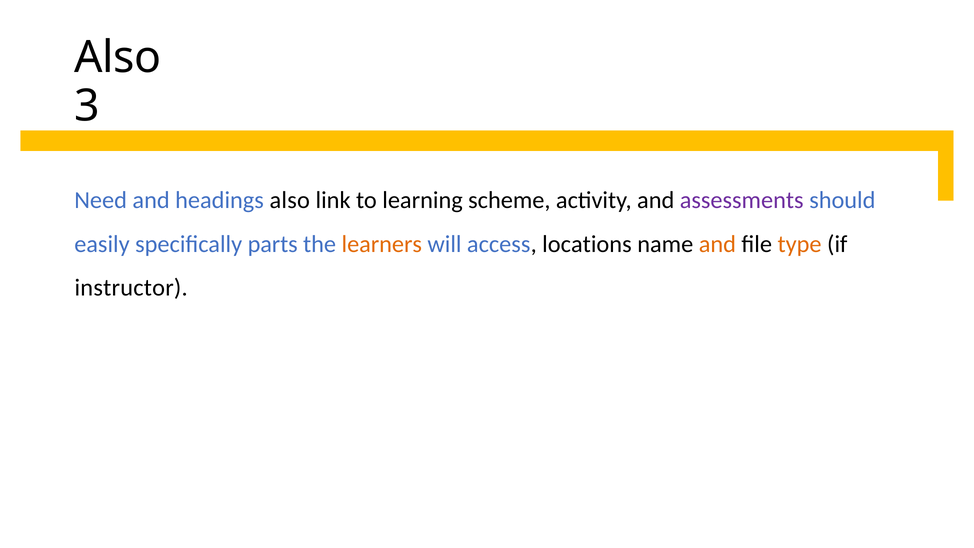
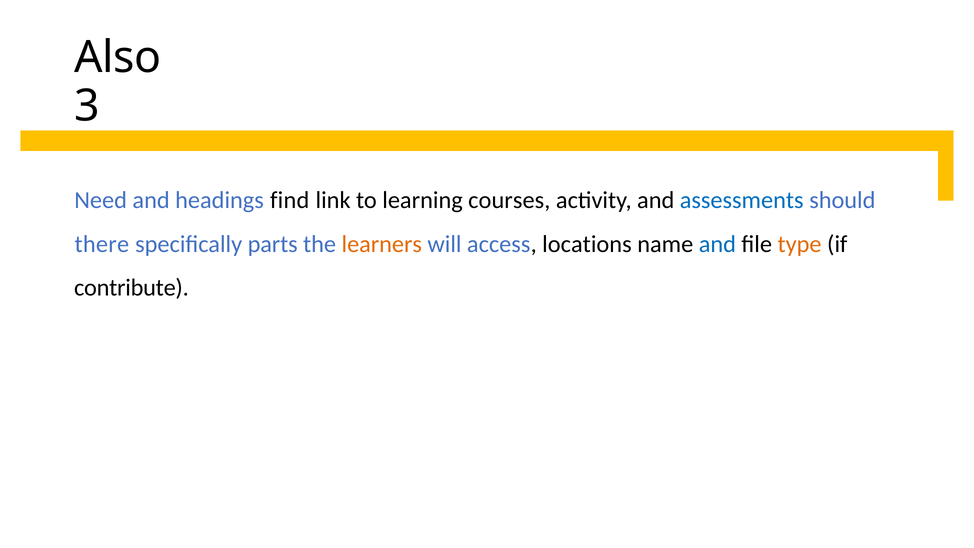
headings also: also -> find
scheme: scheme -> courses
assessments colour: purple -> blue
easily: easily -> there
and at (717, 244) colour: orange -> blue
instructor: instructor -> contribute
